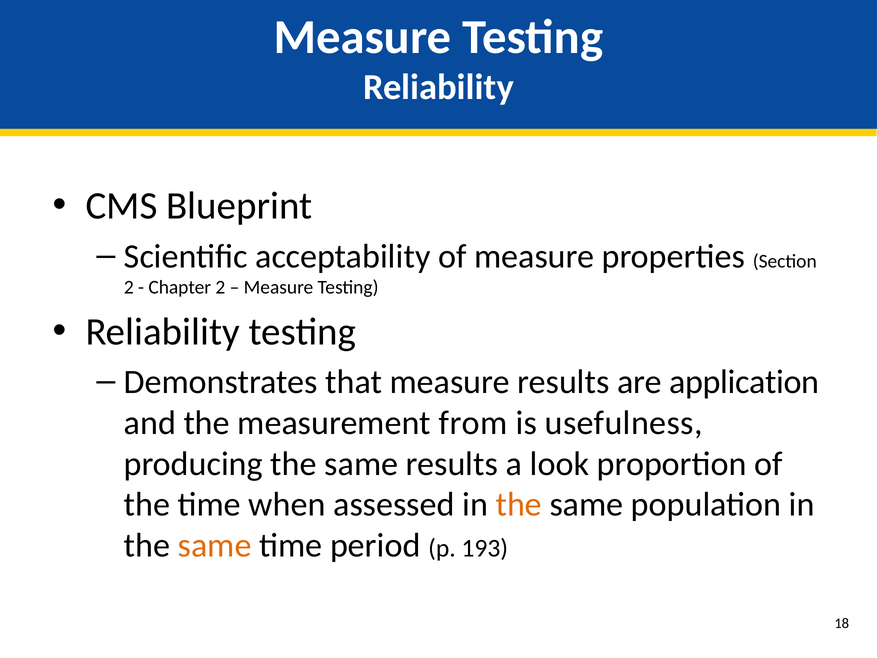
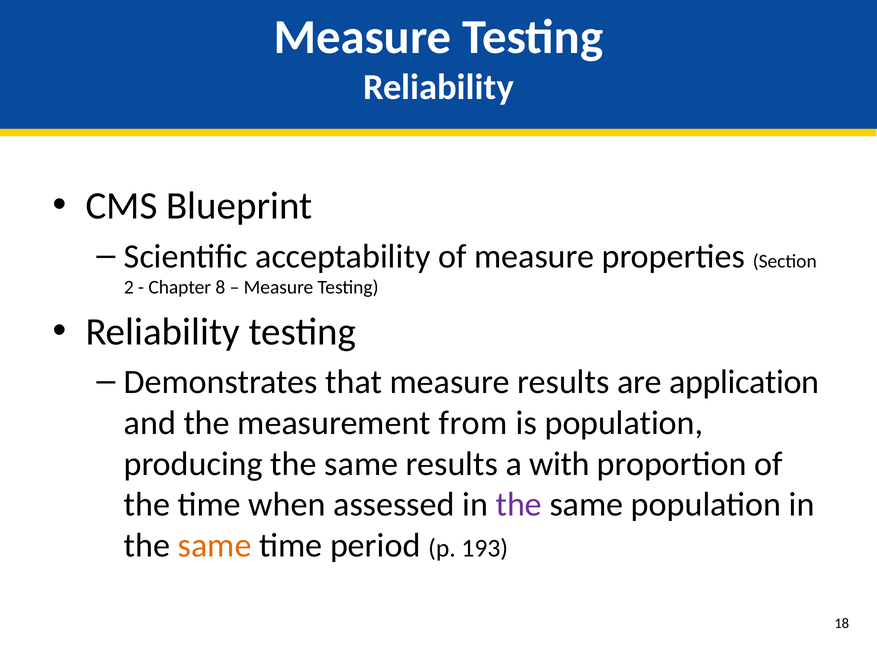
Chapter 2: 2 -> 8
is usefulness: usefulness -> population
look: look -> with
the at (519, 504) colour: orange -> purple
